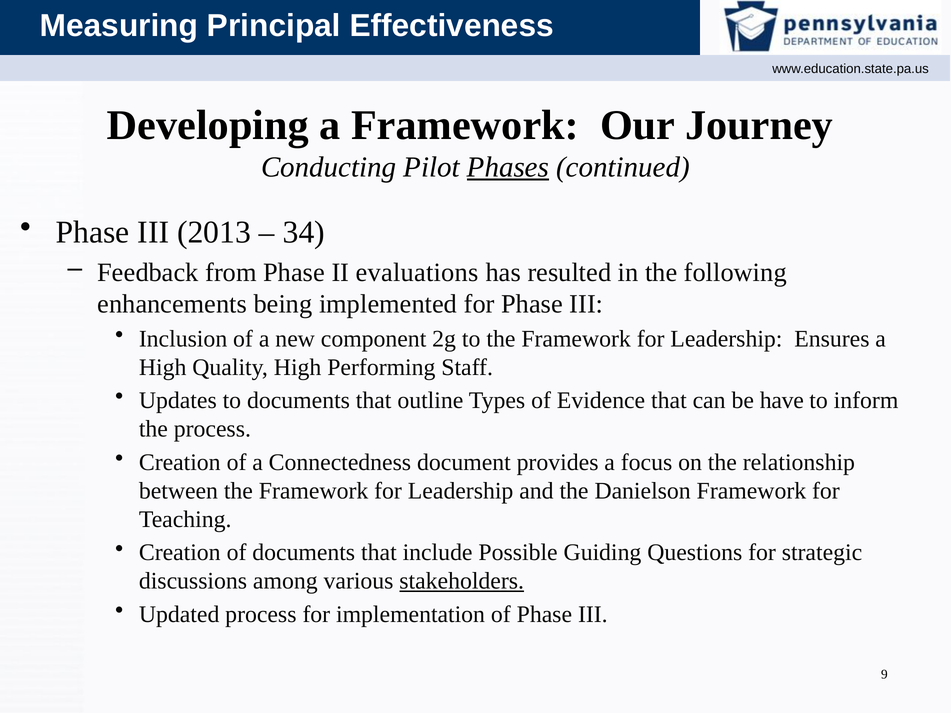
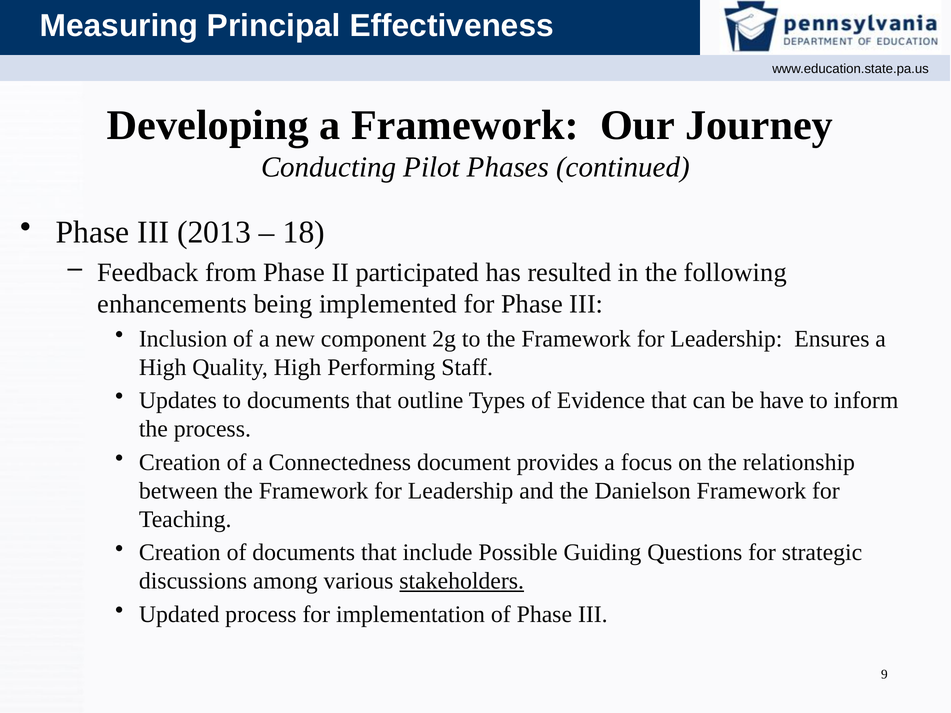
Phases underline: present -> none
34: 34 -> 18
evaluations: evaluations -> participated
